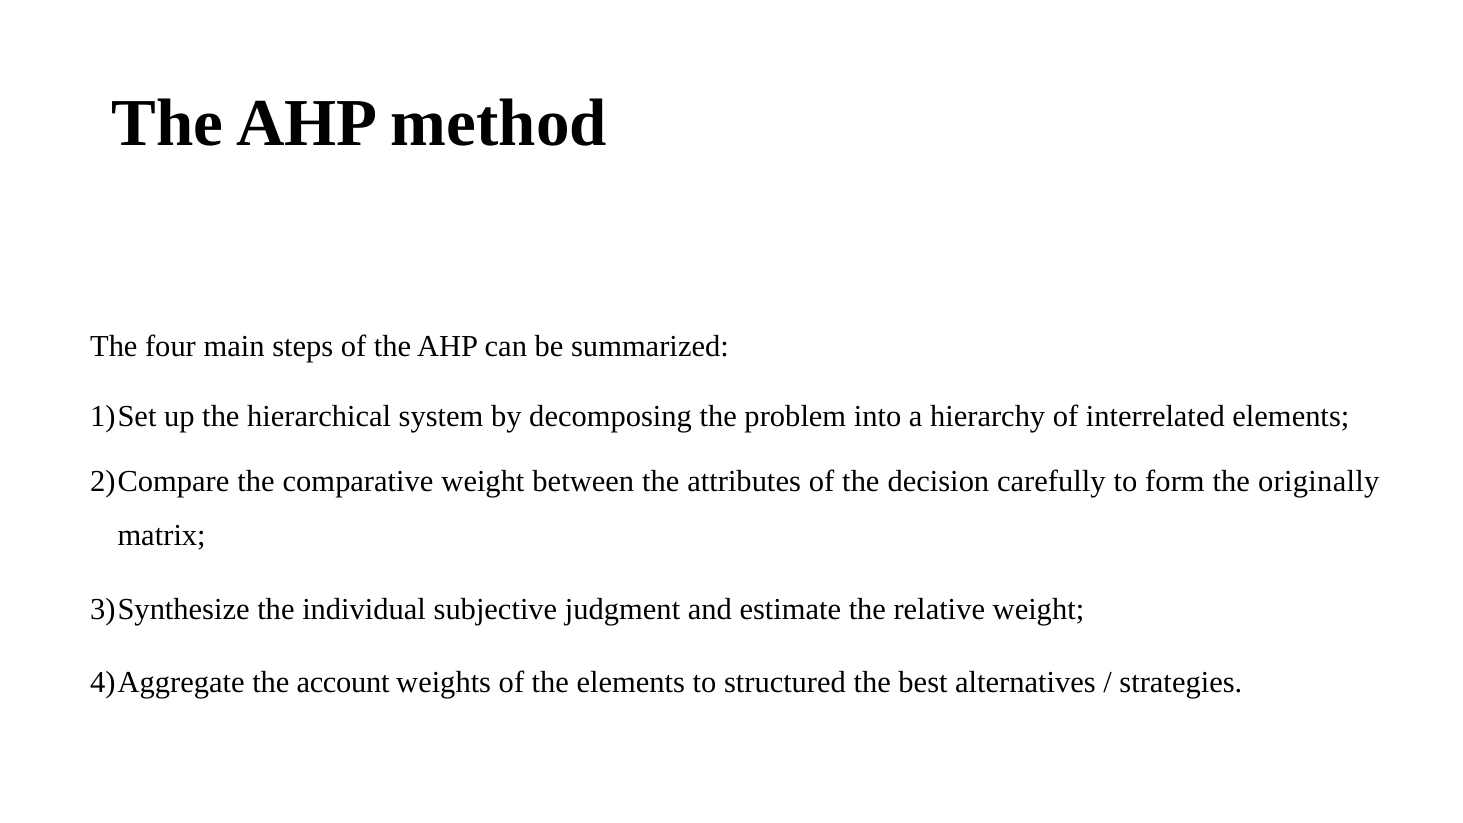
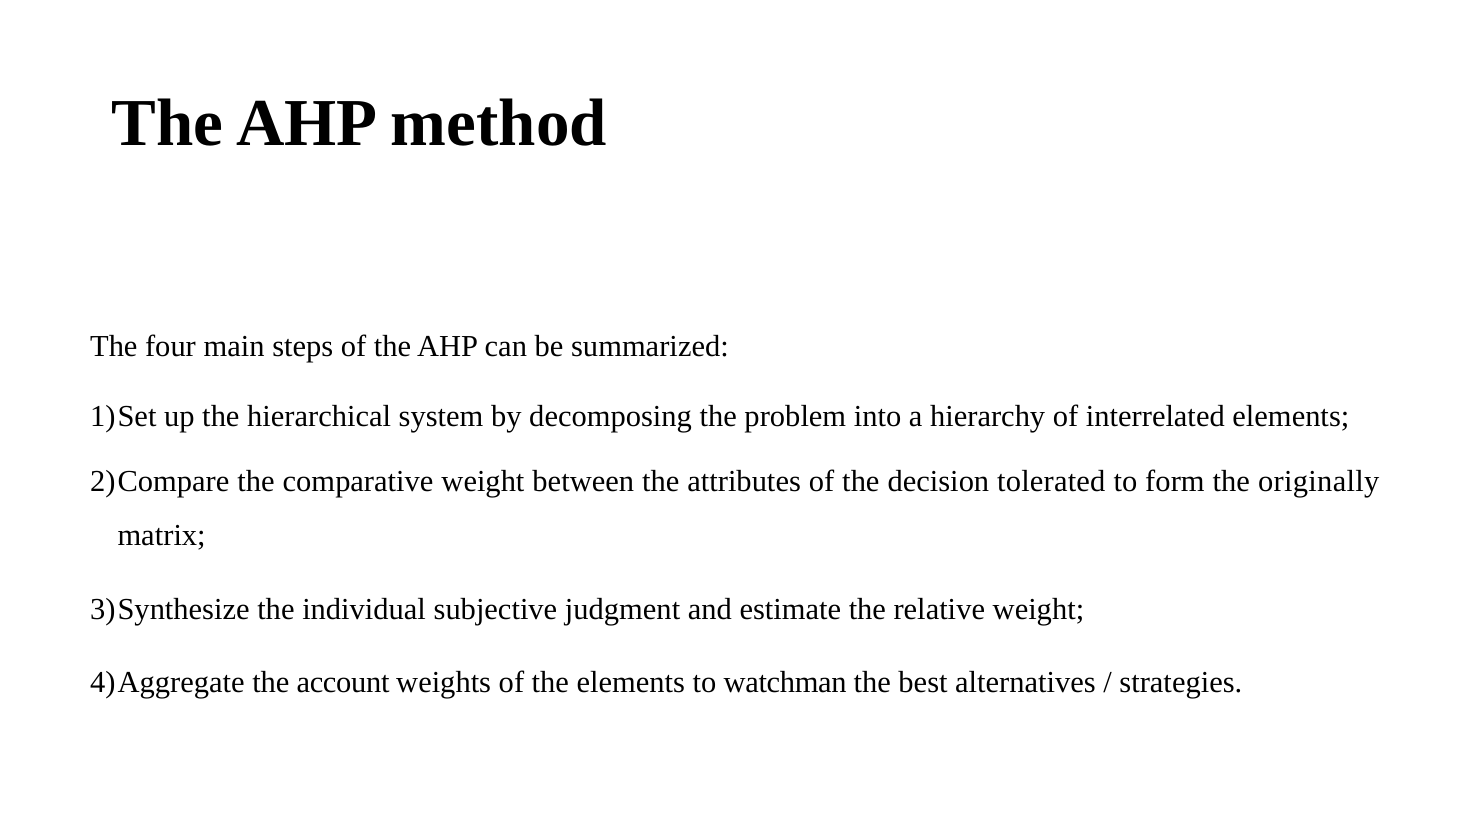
carefully: carefully -> tolerated
structured: structured -> watchman
